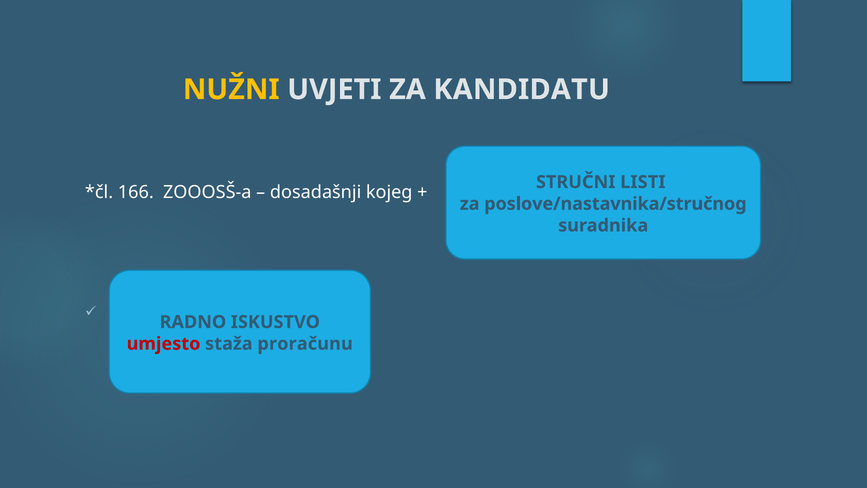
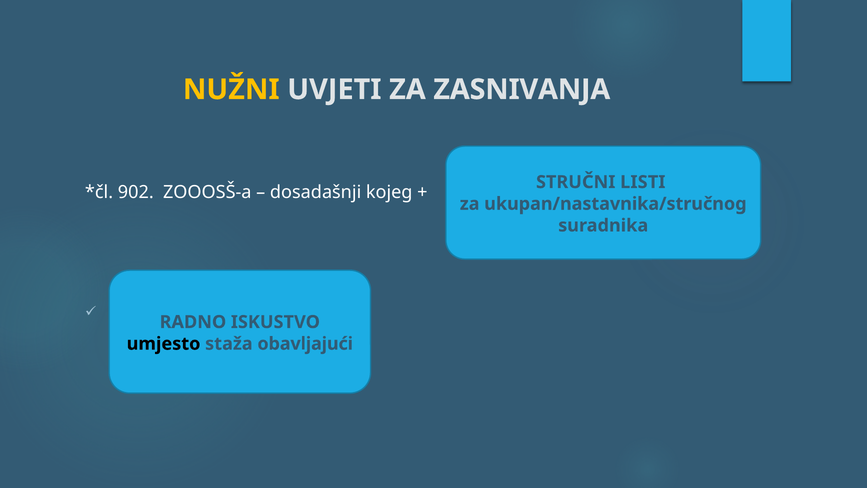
KANDIDATU: KANDIDATU -> ZASNIVANJA
166: 166 -> 902
poslove/nastavnika/stručnog: poslove/nastavnika/stručnog -> ukupan/nastavnika/stručnog
umjesto colour: red -> black
proračunu: proračunu -> obavljajući
